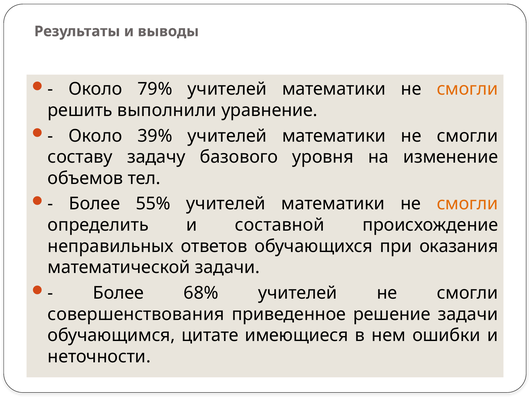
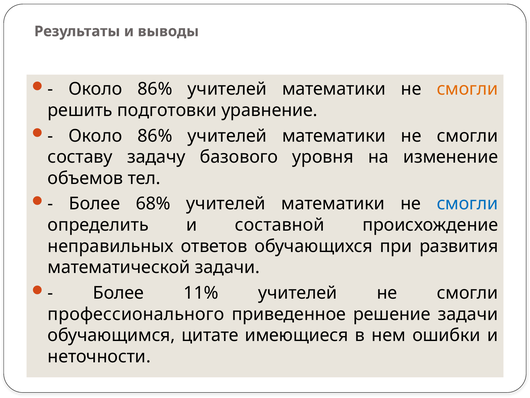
79% at (155, 89): 79% -> 86%
выполнили: выполнили -> подготовки
39% at (155, 136): 39% -> 86%
55%: 55% -> 68%
смогли at (467, 204) colour: orange -> blue
оказания: оказания -> развития
68%: 68% -> 11%
совершенствования: совершенствования -> профессионального
